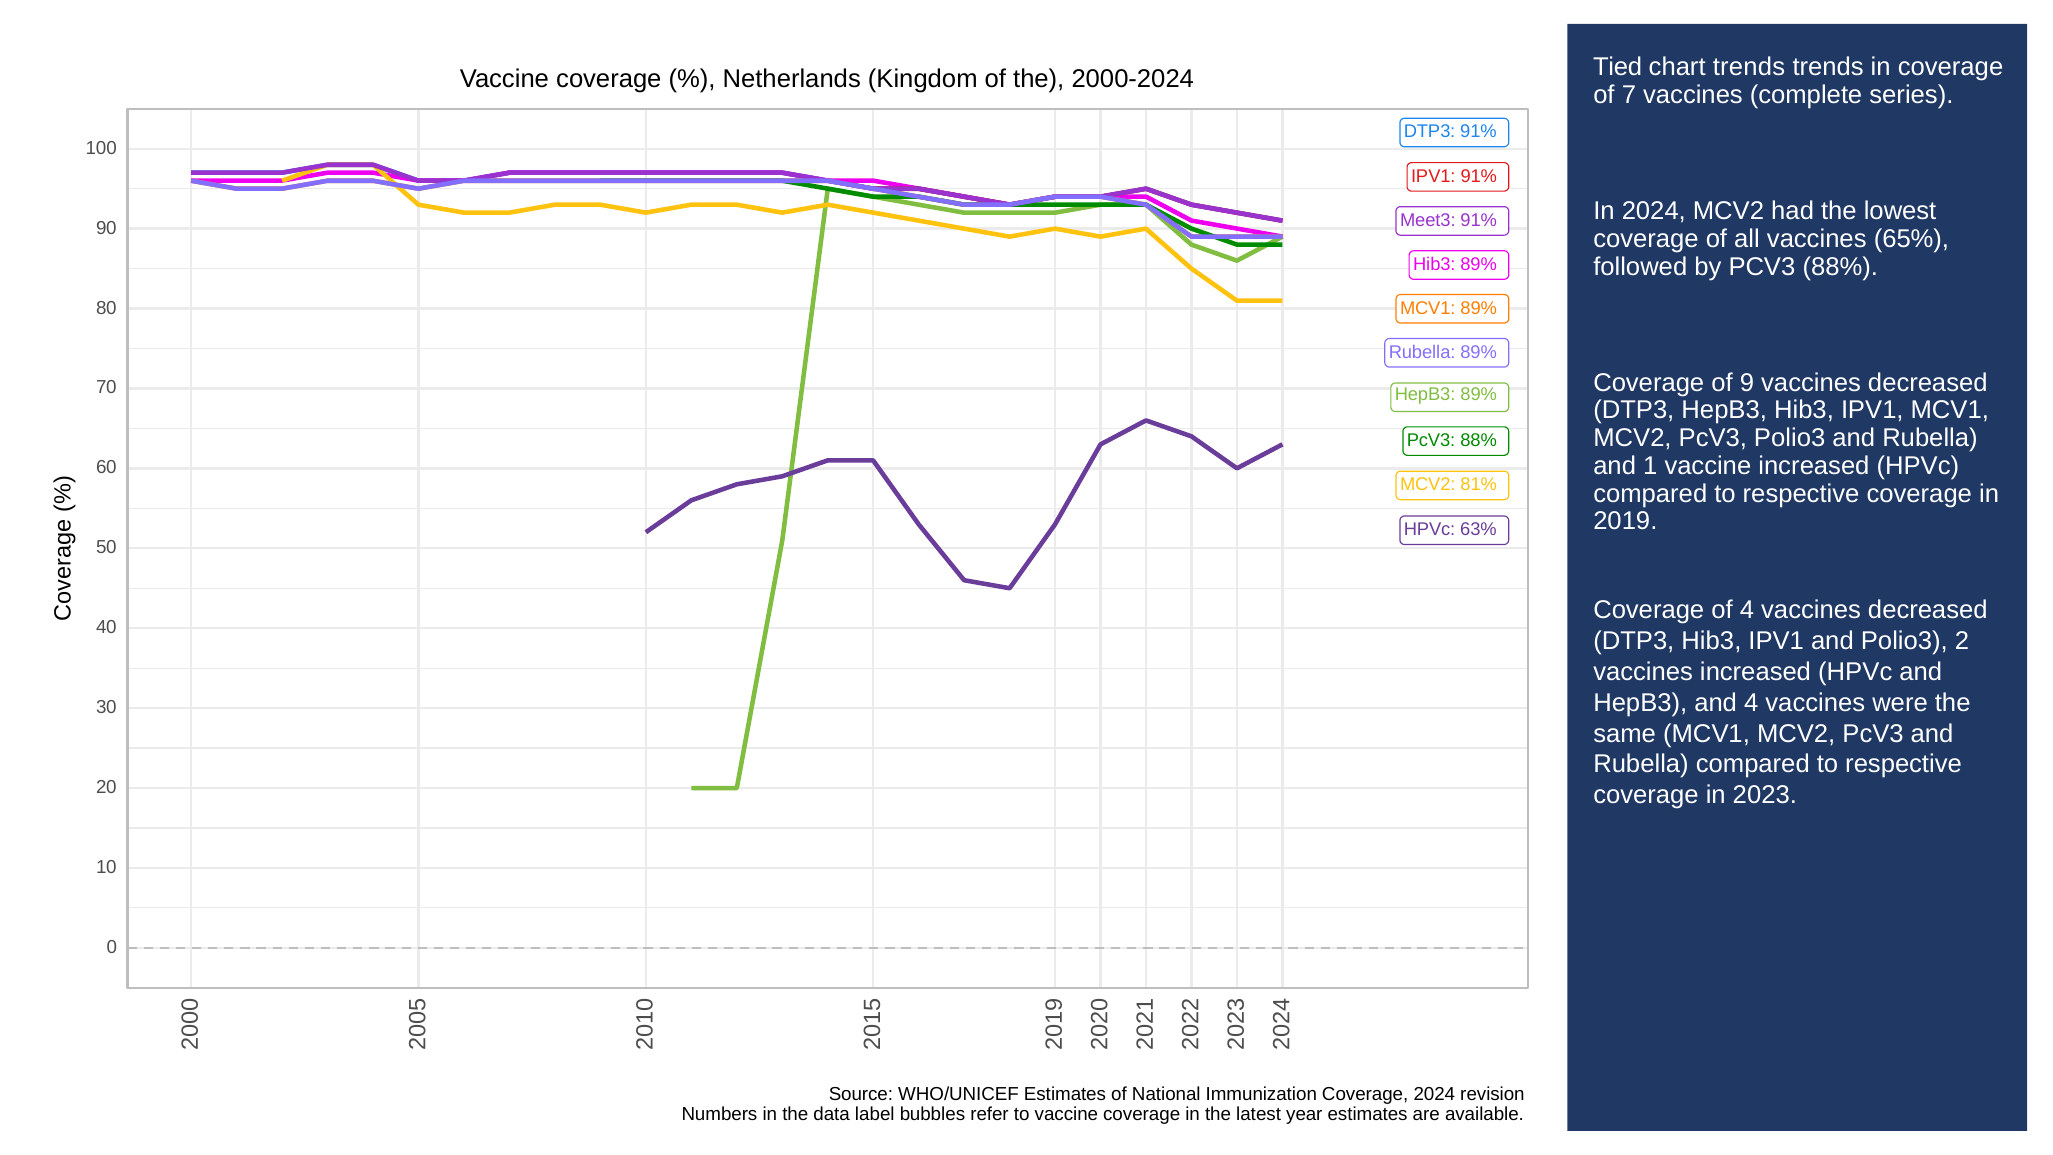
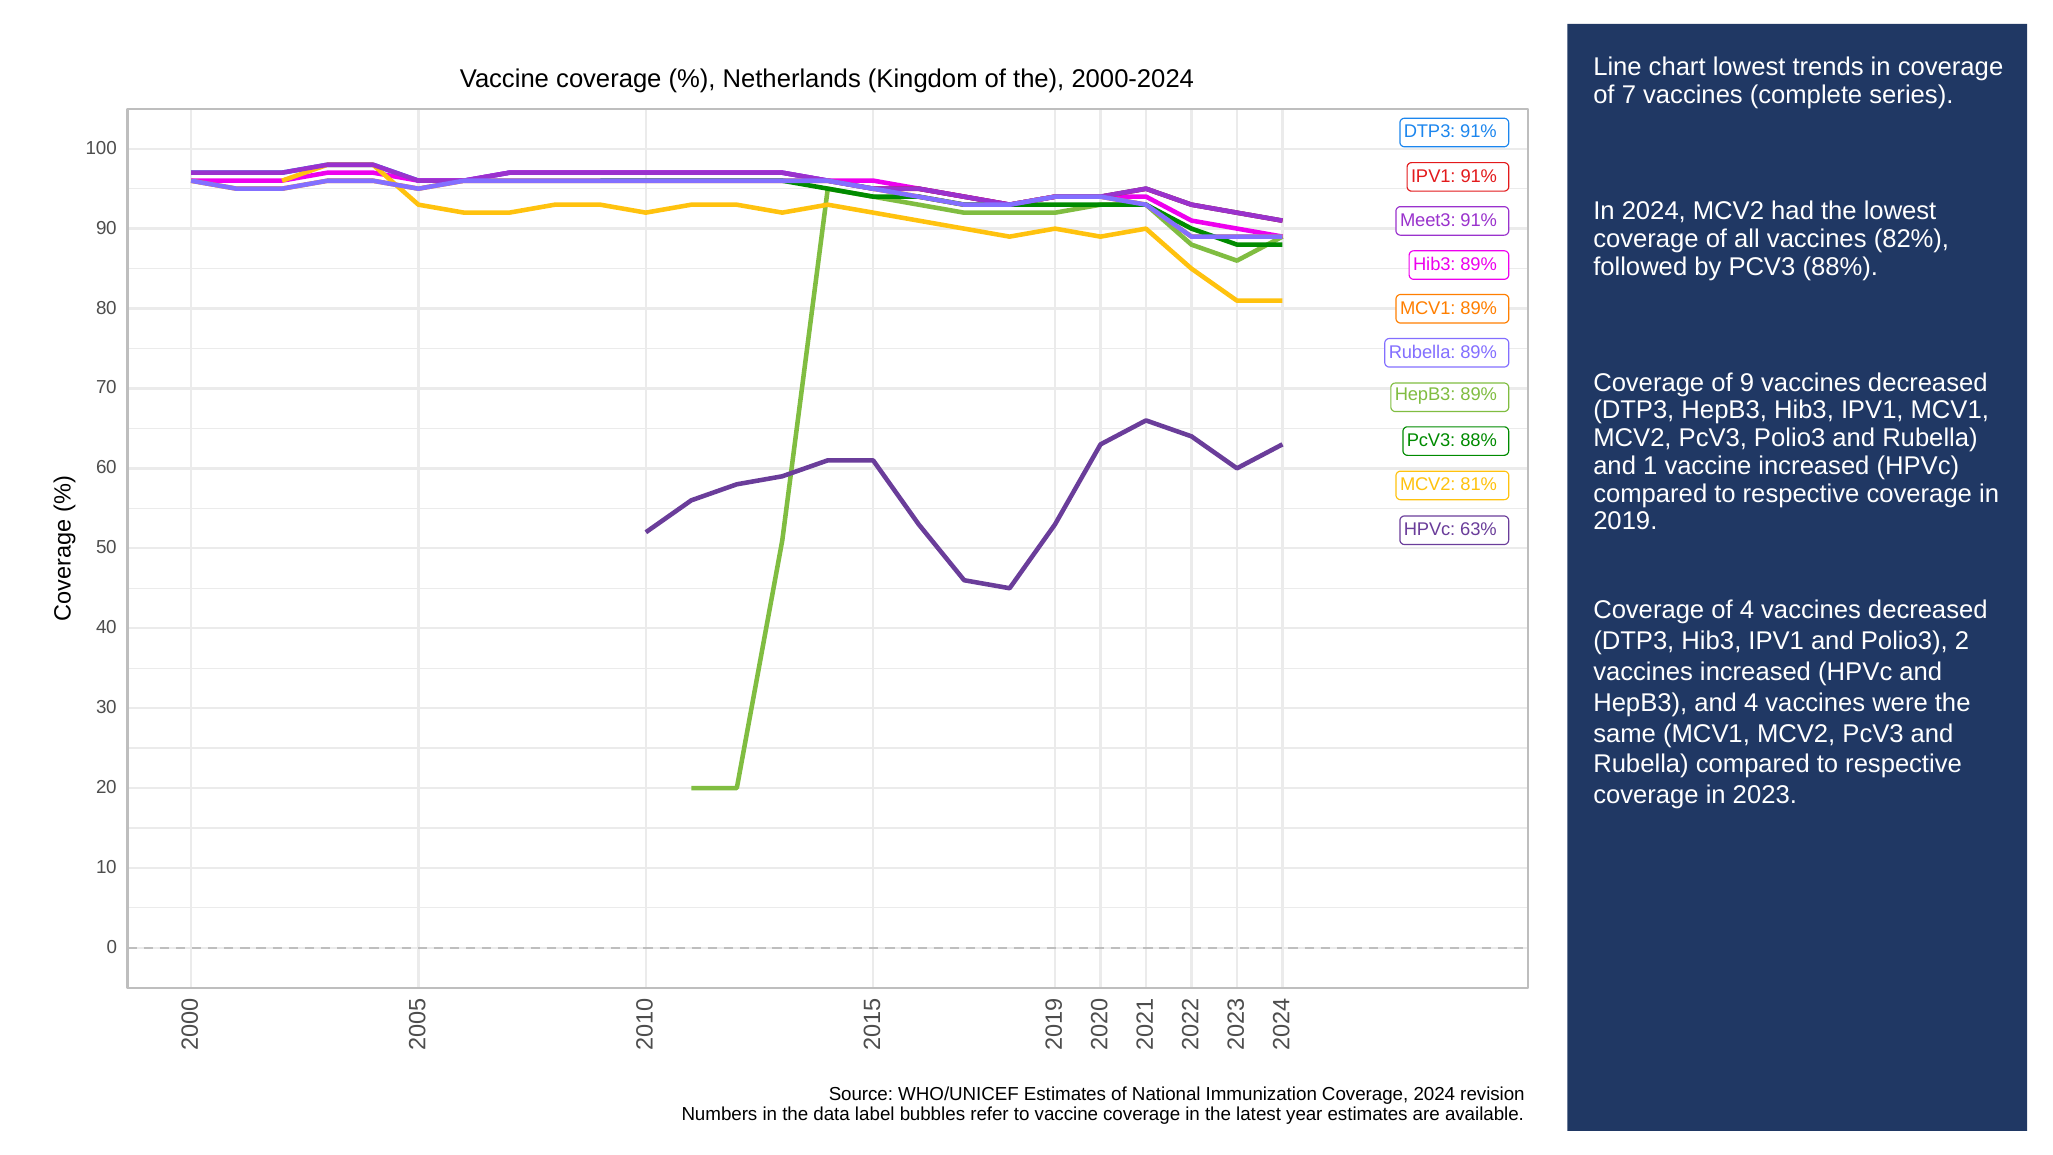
Tied: Tied -> Line
chart trends: trends -> lowest
65%: 65% -> 82%
